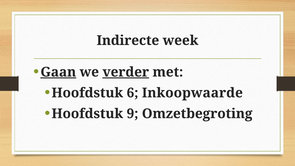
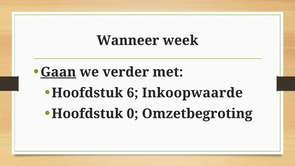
Indirecte: Indirecte -> Wanneer
verder underline: present -> none
9: 9 -> 0
